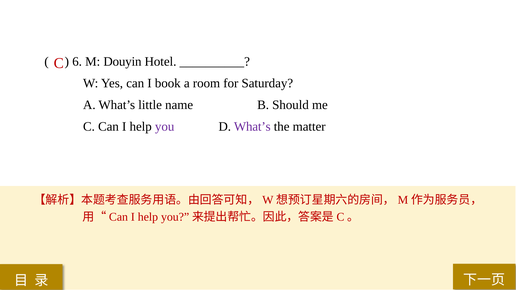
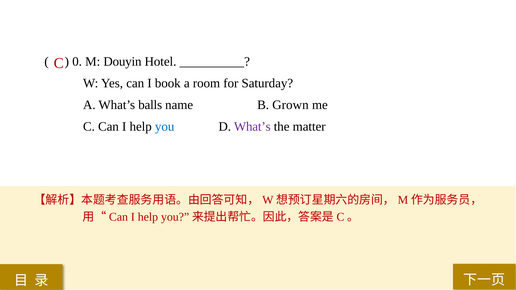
6: 6 -> 0
little: little -> balls
Should: Should -> Grown
you colour: purple -> blue
